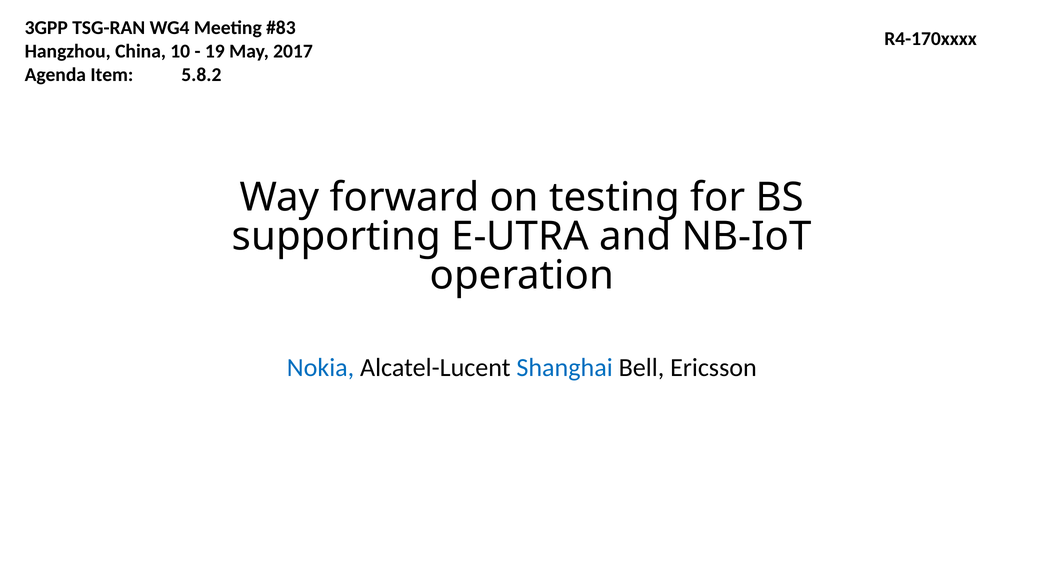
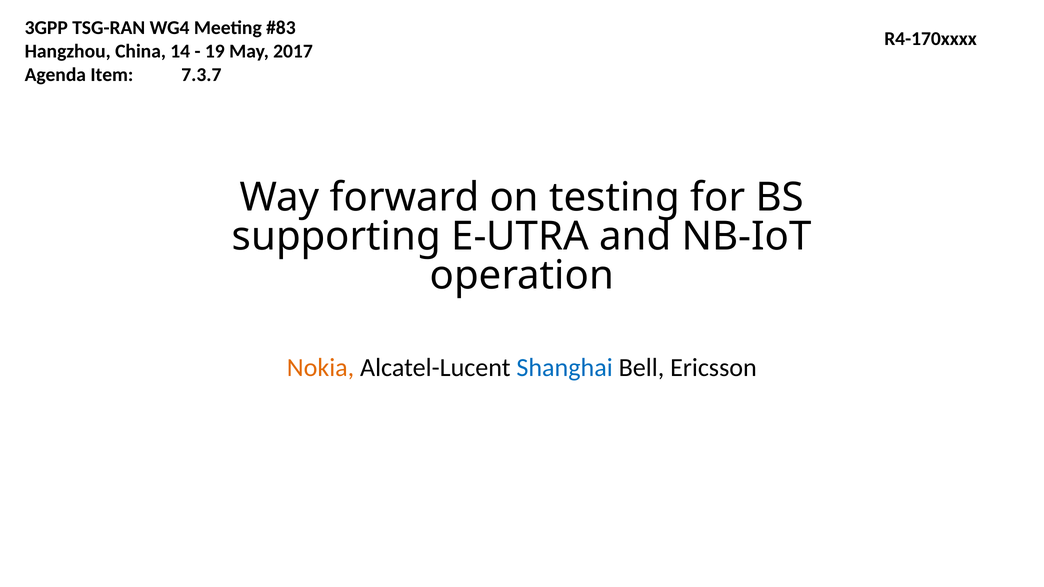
10: 10 -> 14
5.8.2: 5.8.2 -> 7.3.7
Nokia colour: blue -> orange
